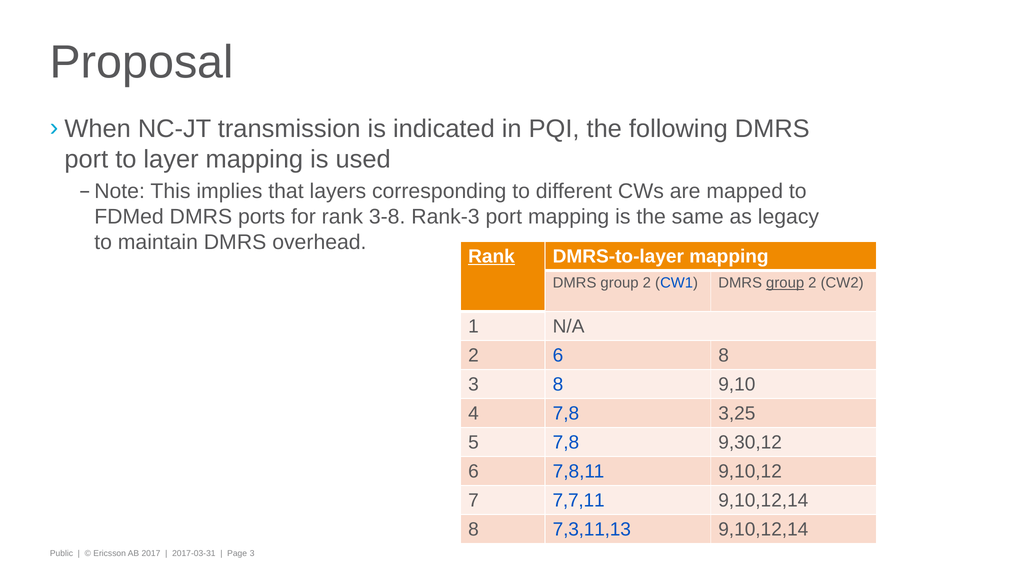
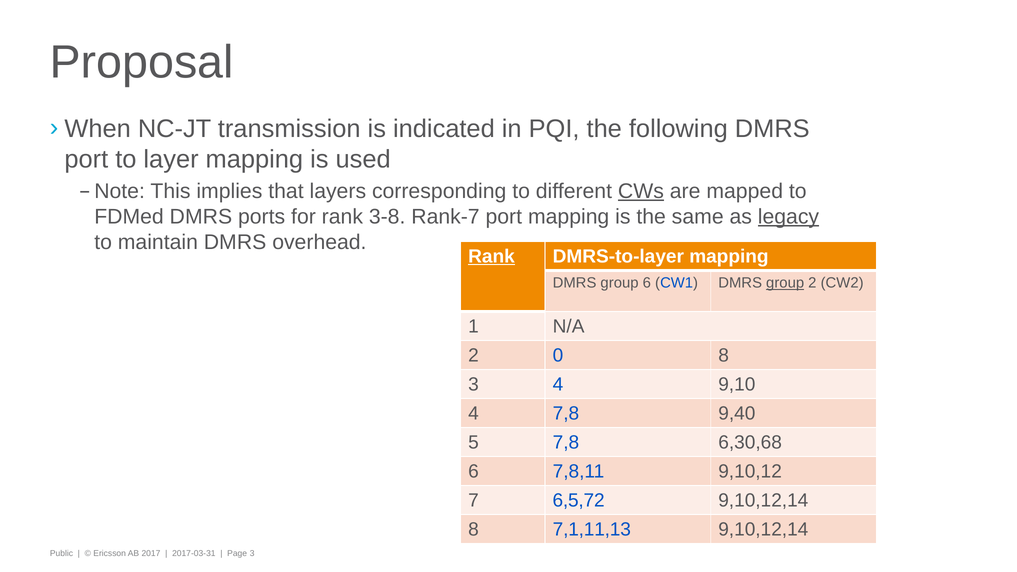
CWs underline: none -> present
Rank-3: Rank-3 -> Rank-7
legacy underline: none -> present
2 at (647, 283): 2 -> 6
2 6: 6 -> 0
3 8: 8 -> 4
3,25: 3,25 -> 9,40
9,30,12: 9,30,12 -> 6,30,68
7,7,11: 7,7,11 -> 6,5,72
7,3,11,13: 7,3,11,13 -> 7,1,11,13
